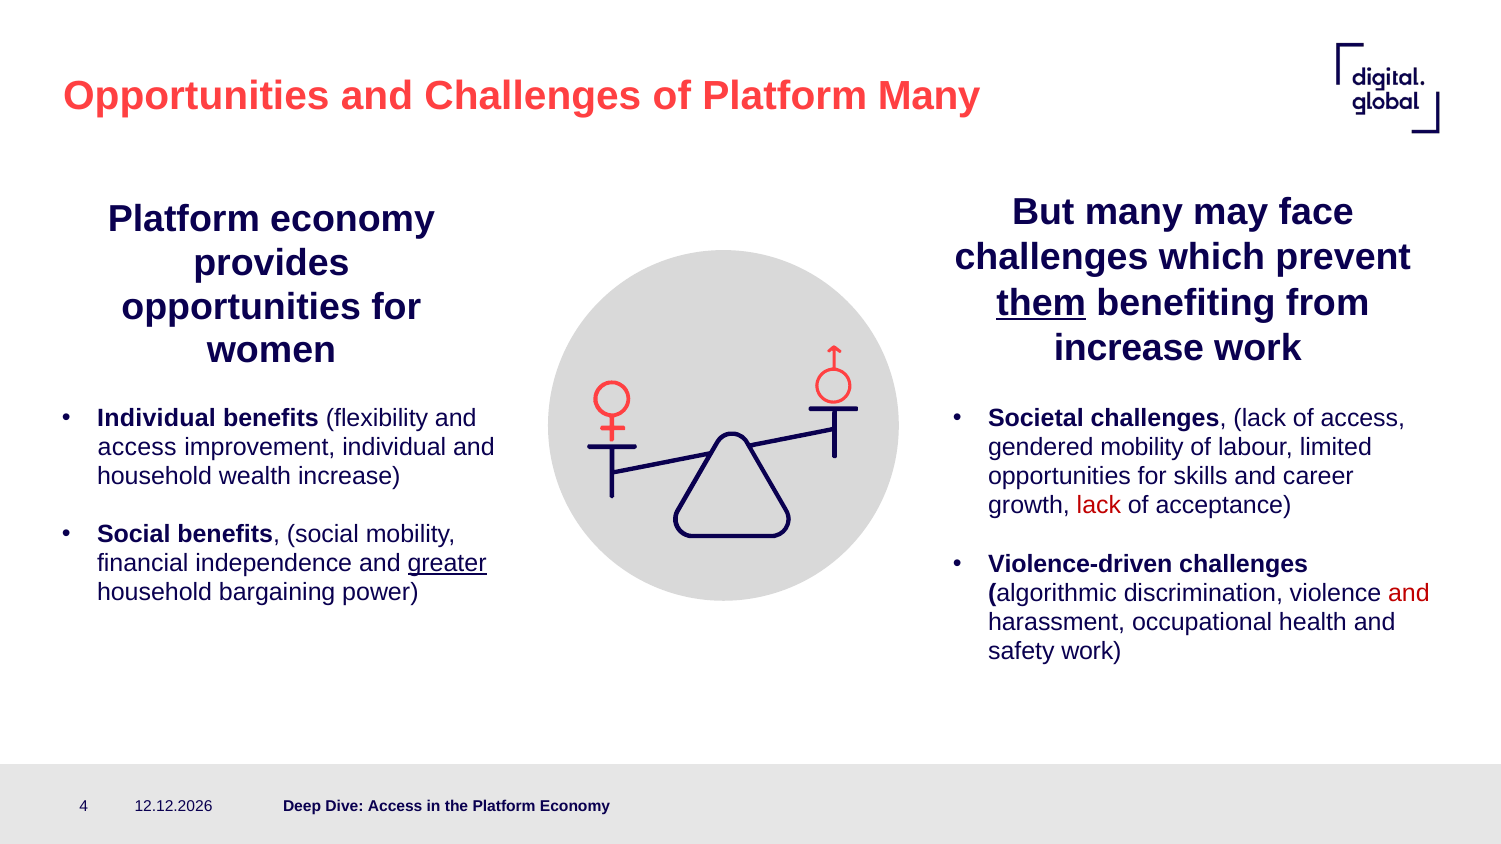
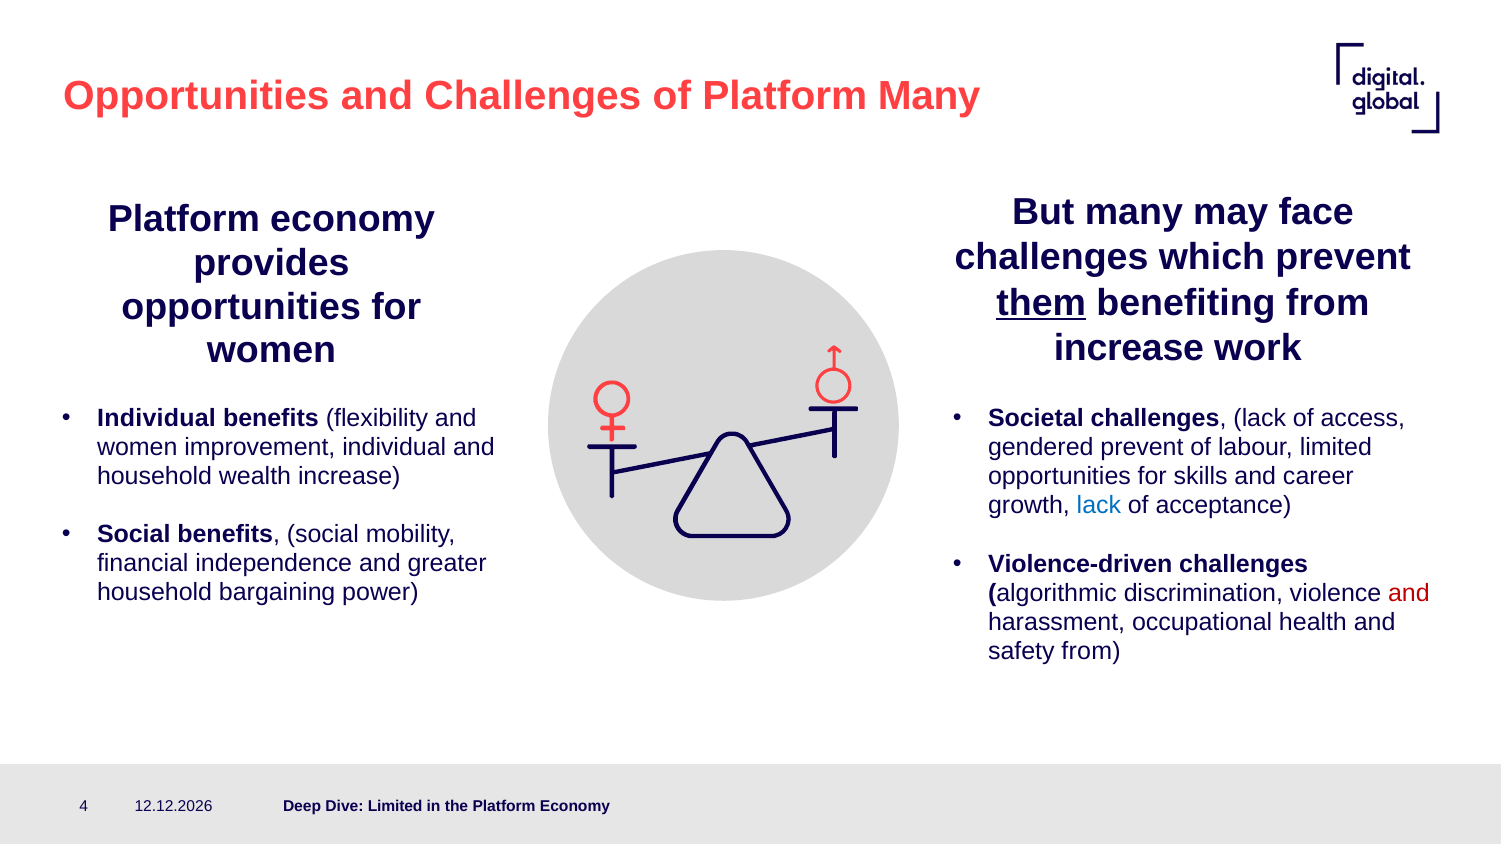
access at (137, 447): access -> women
gendered mobility: mobility -> prevent
lack at (1099, 505) colour: red -> blue
greater underline: present -> none
safety work: work -> from
Dive Access: Access -> Limited
